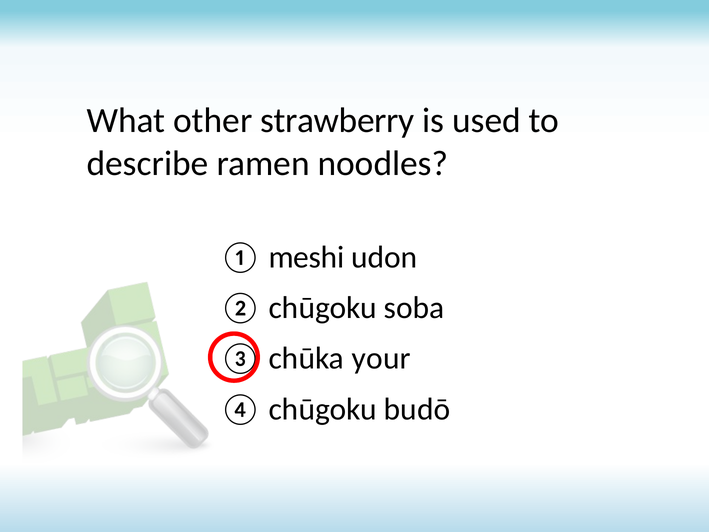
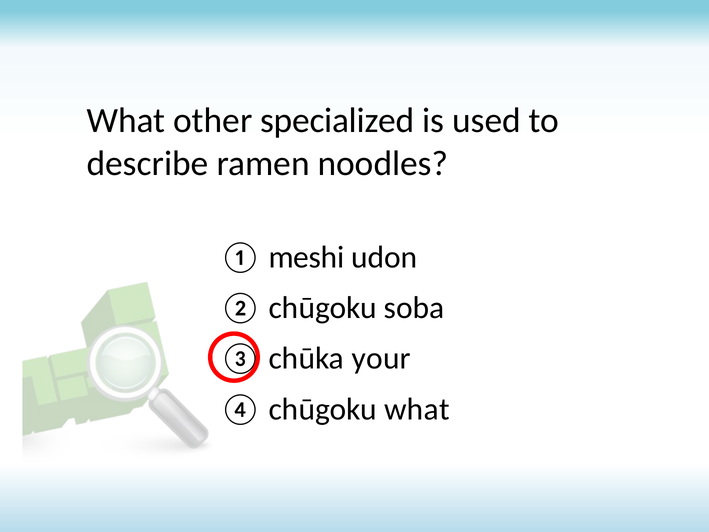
strawberry: strawberry -> specialized
chūgoku budō: budō -> what
